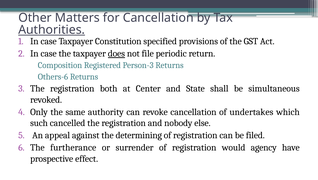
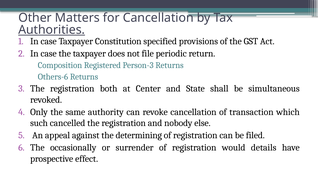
does underline: present -> none
undertakes: undertakes -> transaction
furtherance: furtherance -> occasionally
agency: agency -> details
